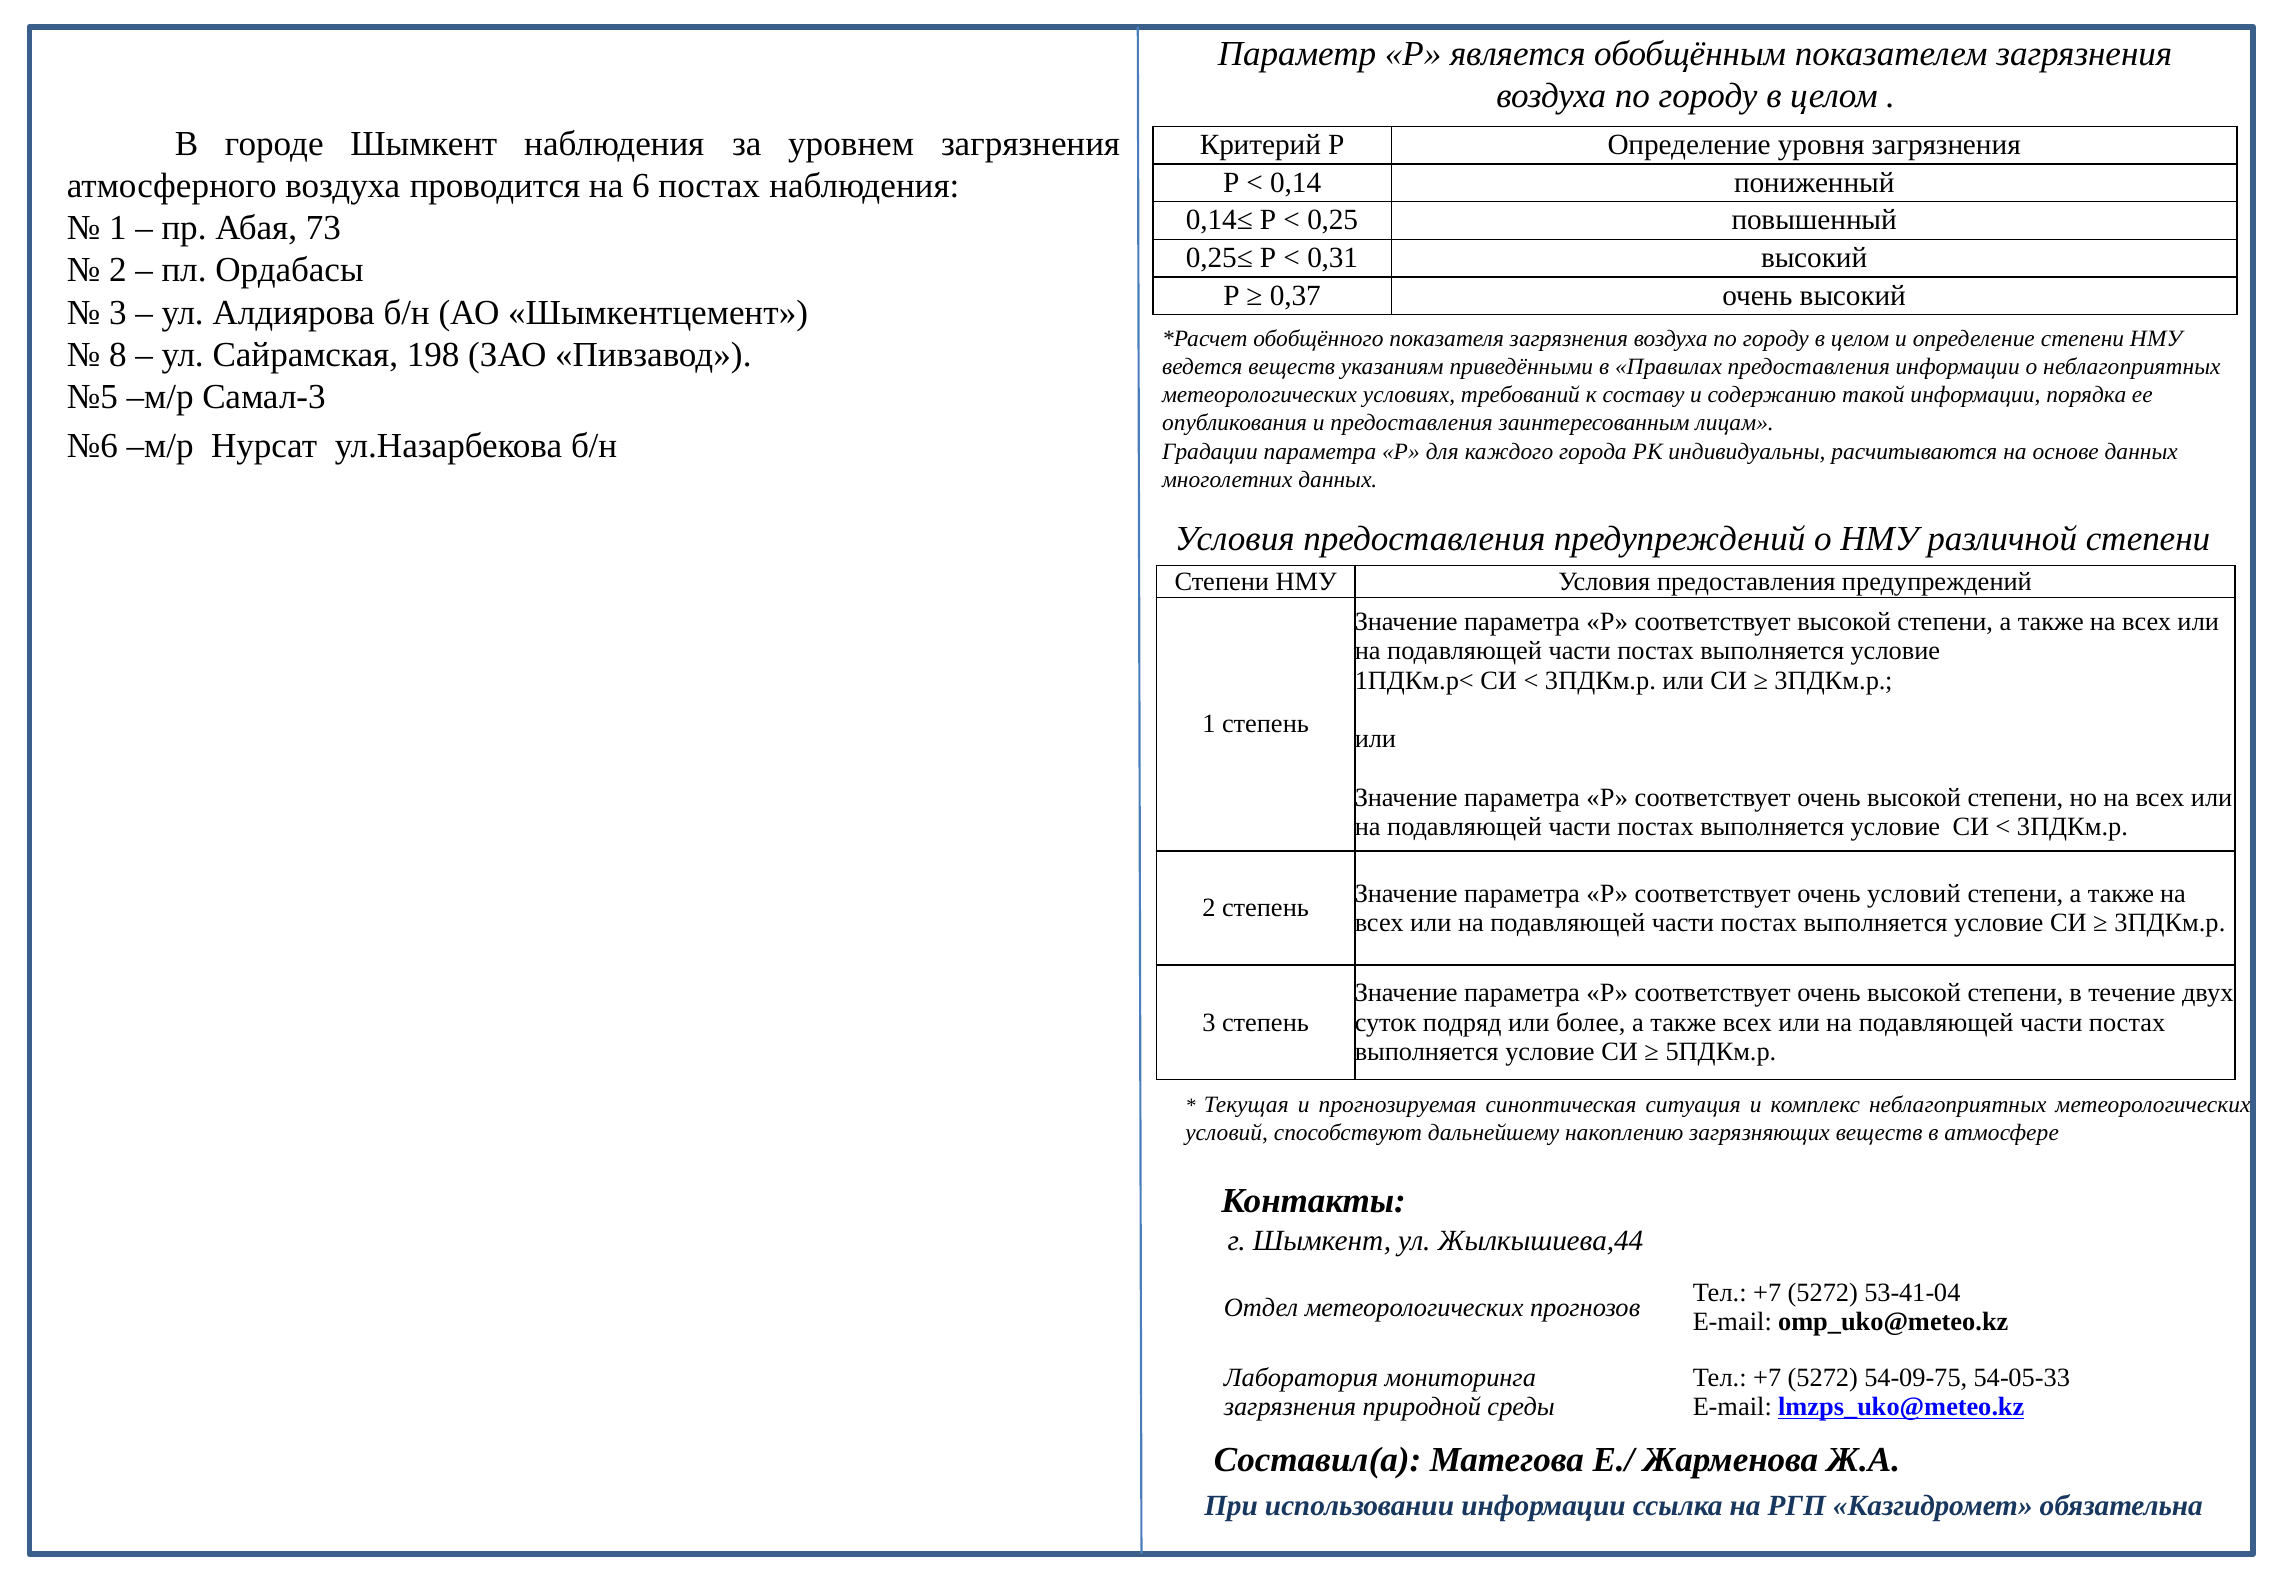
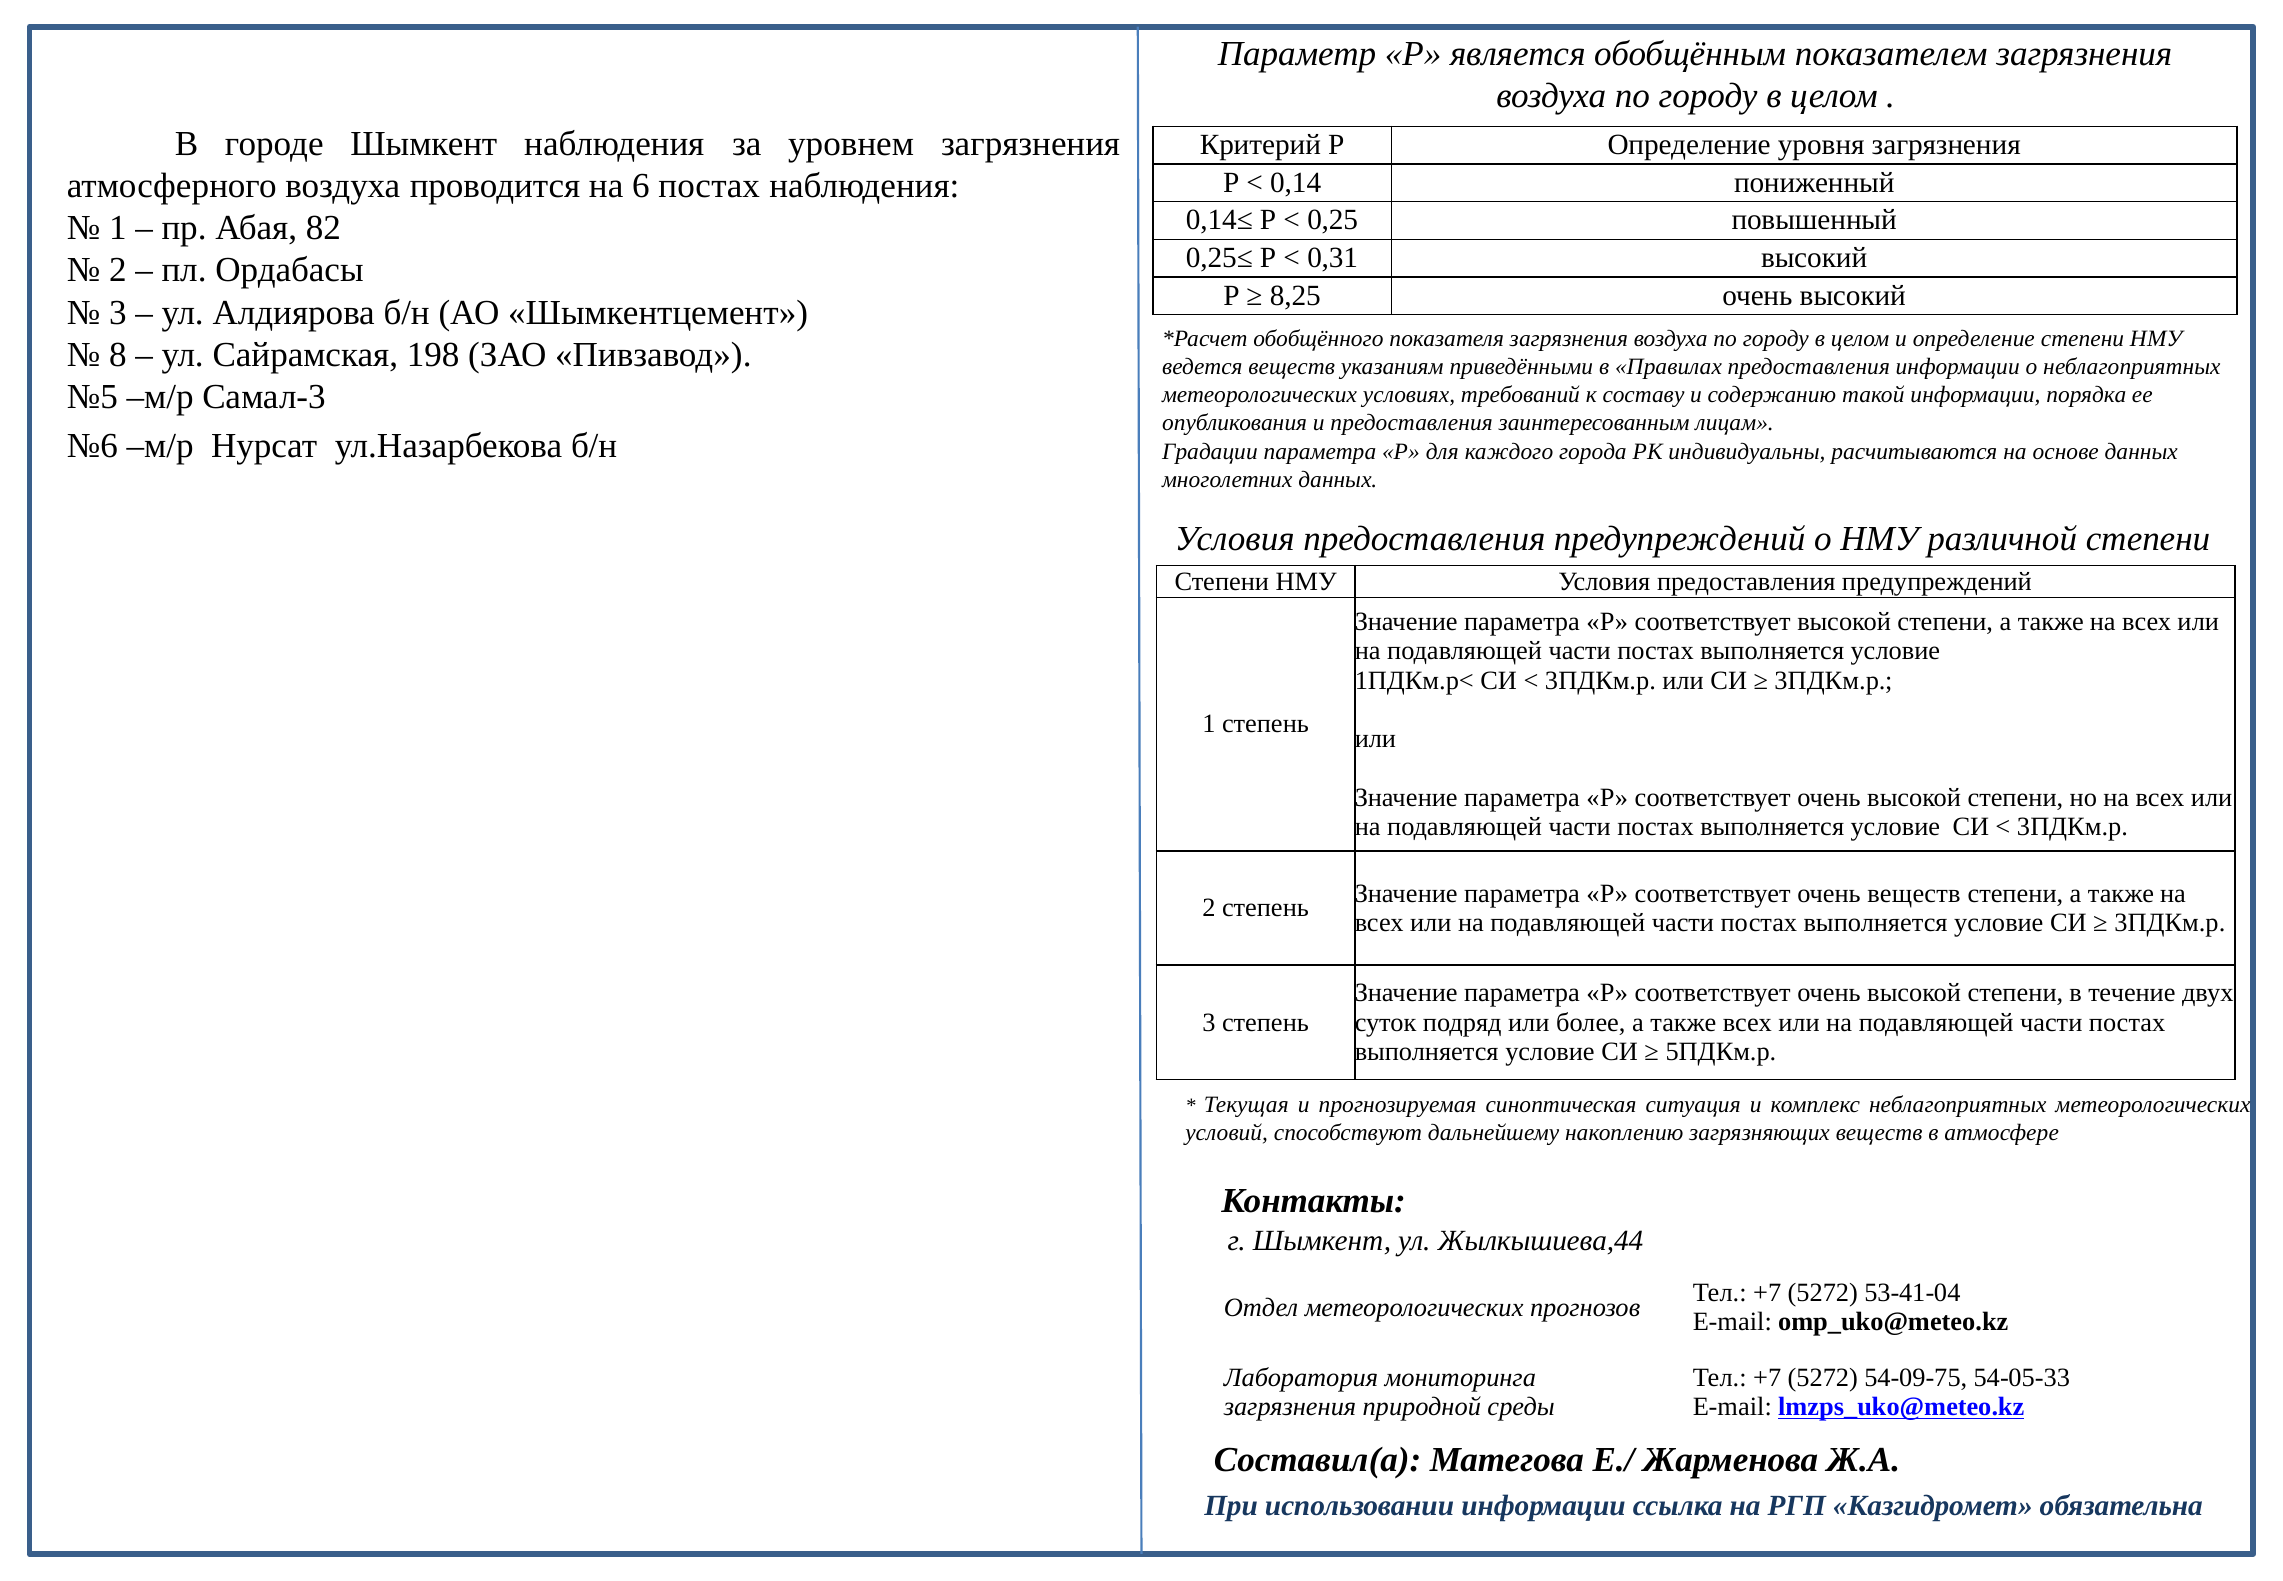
73: 73 -> 82
0,37: 0,37 -> 8,25
очень условий: условий -> веществ
